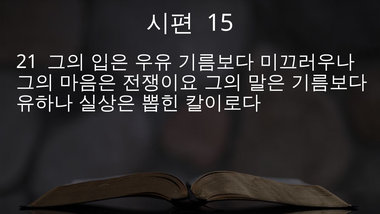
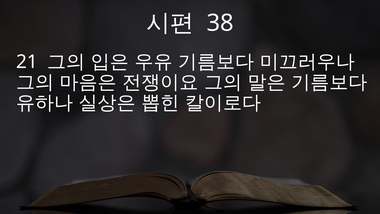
15: 15 -> 38
